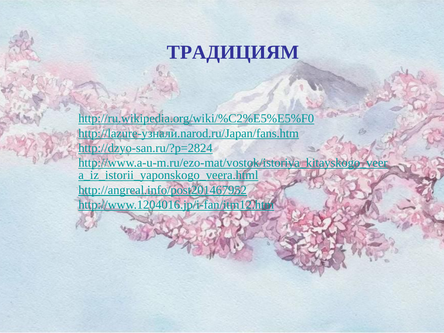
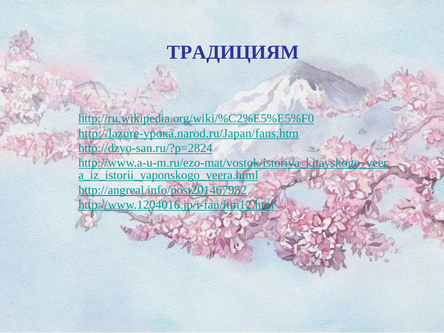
http://lazure-узнали.narod.ru/Japan/fans.htm: http://lazure-узнали.narod.ru/Japan/fans.htm -> http://lazure-урока.narod.ru/Japan/fans.htm
